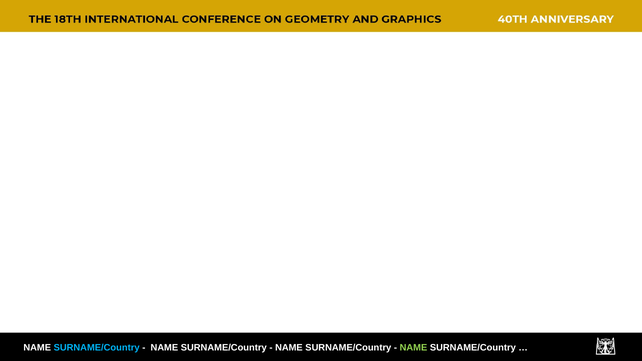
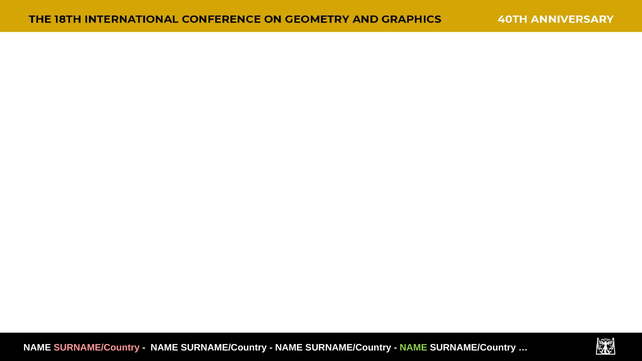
SURNAME/Country at (97, 348) colour: light blue -> pink
